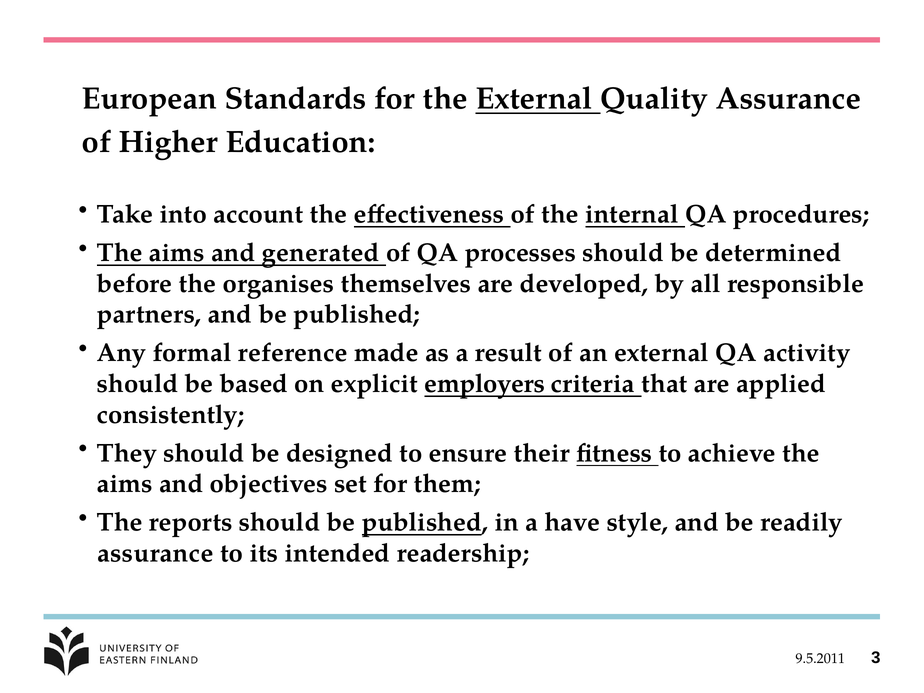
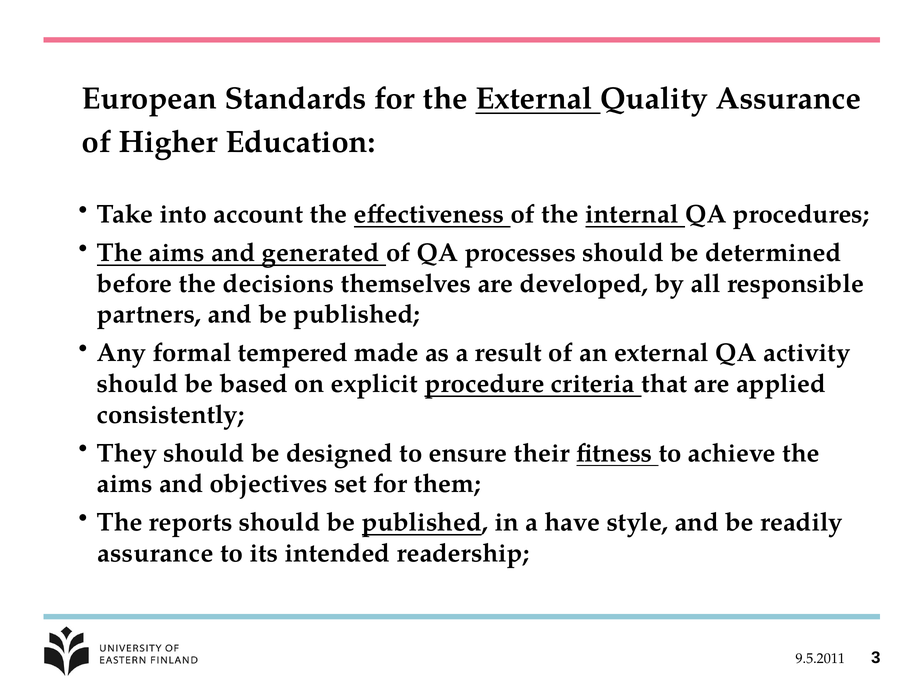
organises: organises -> decisions
reference: reference -> tempered
employers: employers -> procedure
